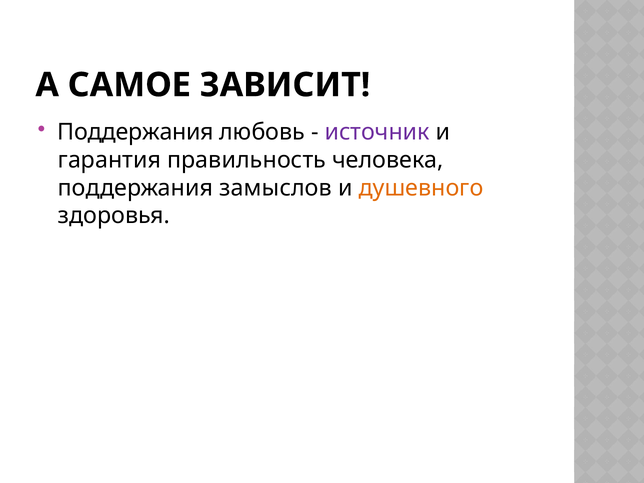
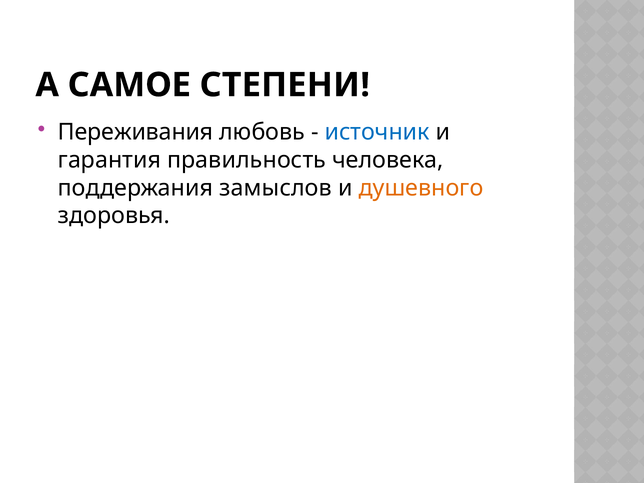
ЗАВИСИТ: ЗАВИСИТ -> СТЕПЕНИ
Поддержания at (136, 132): Поддержания -> Переживания
источник colour: purple -> blue
